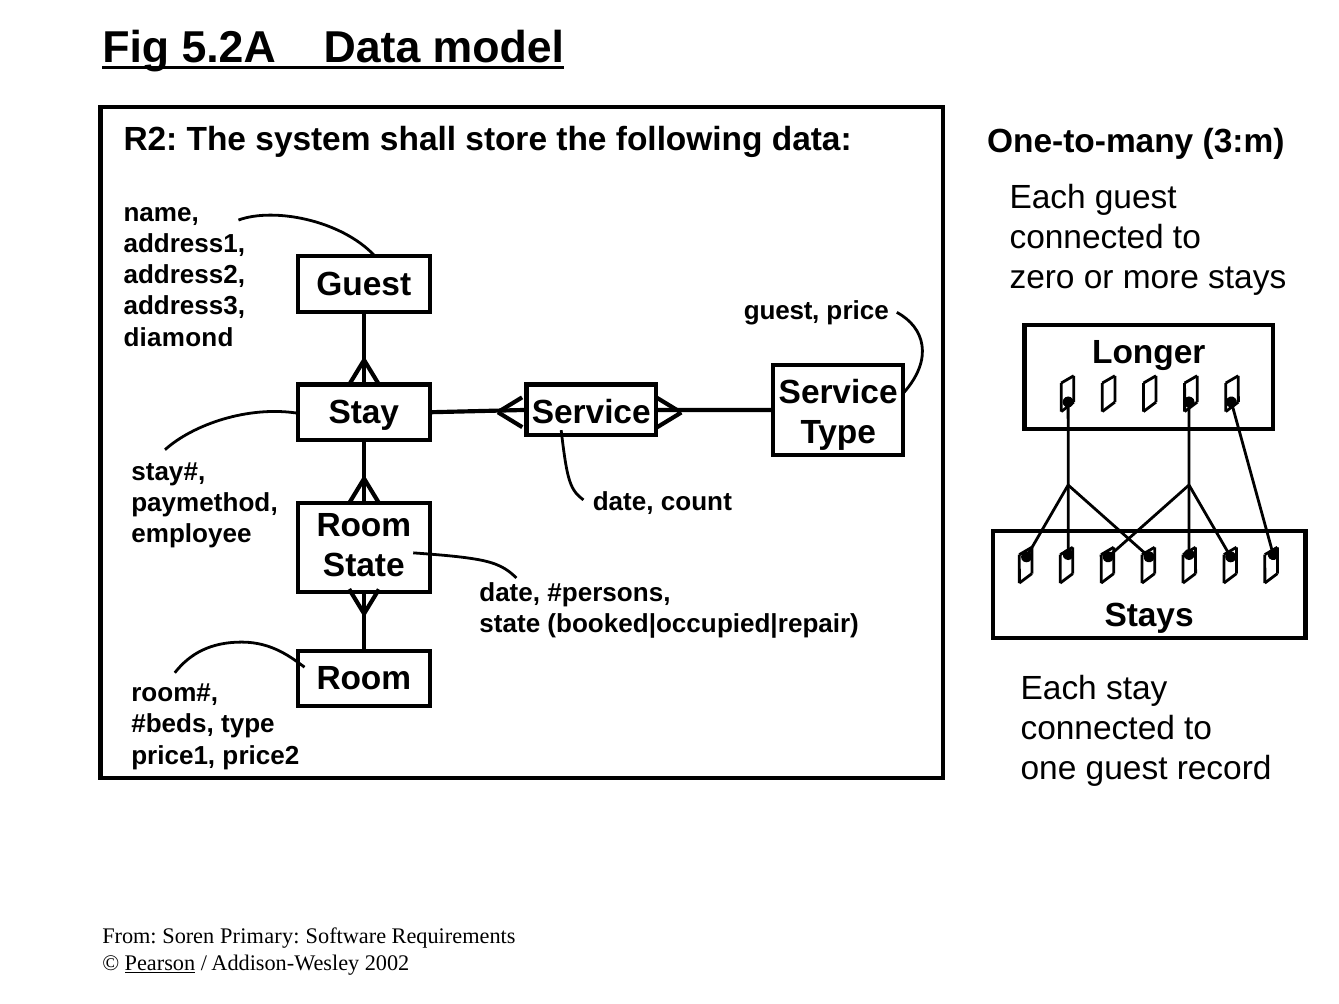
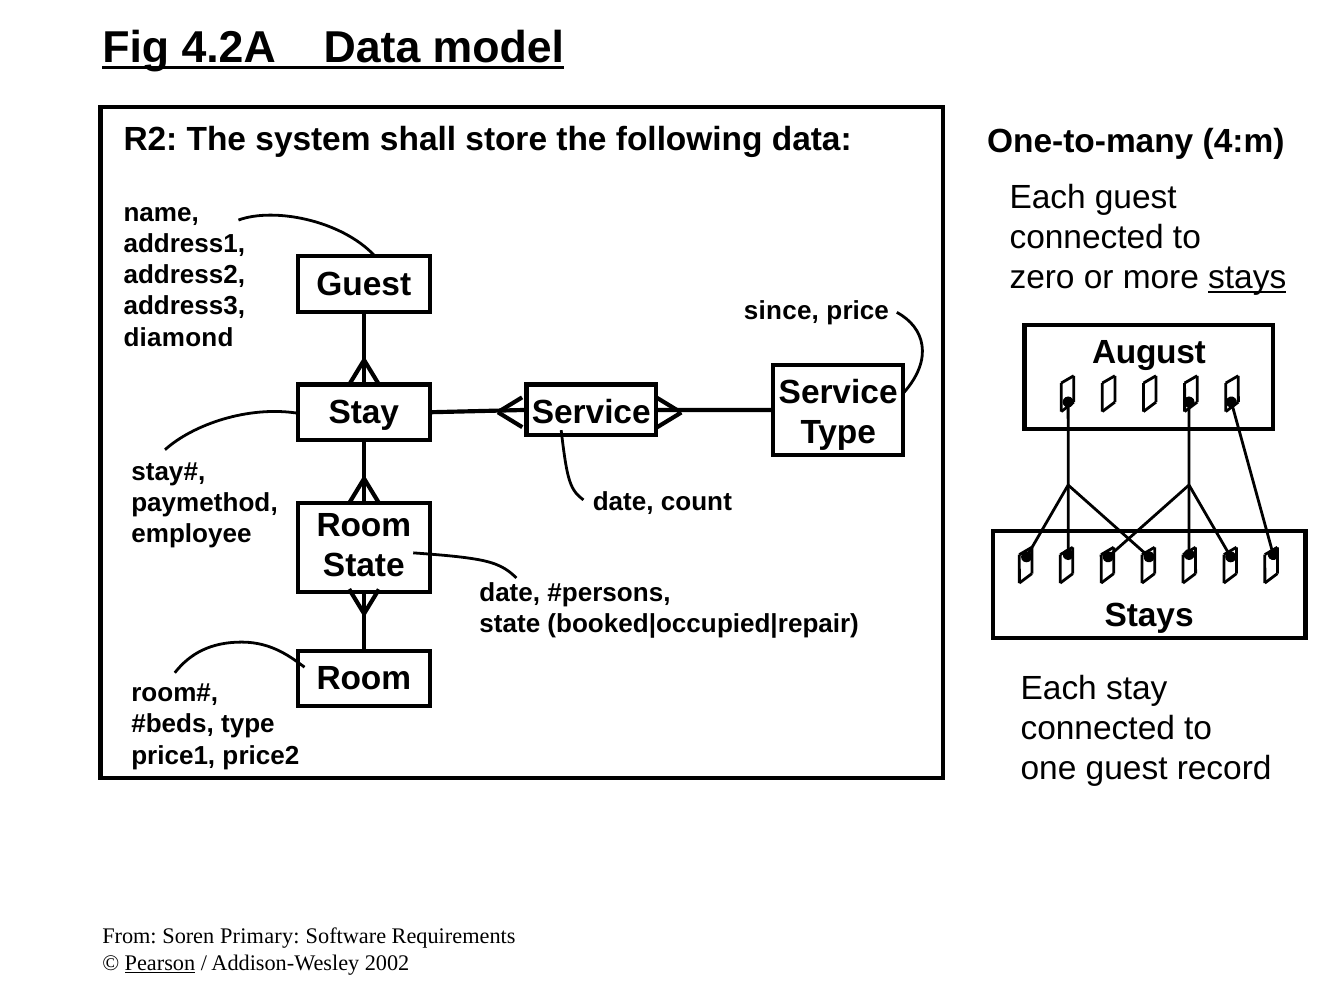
5.2A: 5.2A -> 4.2A
3:m: 3:m -> 4:m
stays at (1247, 278) underline: none -> present
guest at (782, 311): guest -> since
Longer: Longer -> August
